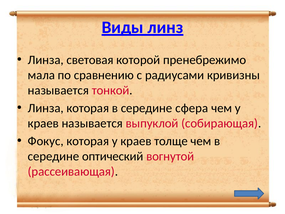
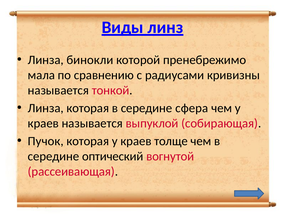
световая: световая -> бинокли
Фокус: Фокус -> Пучок
